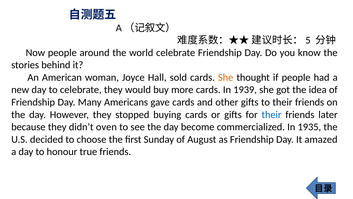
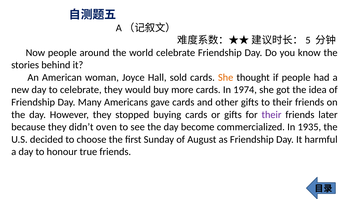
1939: 1939 -> 1974
their at (272, 114) colour: blue -> purple
amazed: amazed -> harmful
